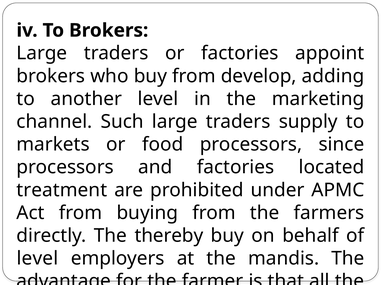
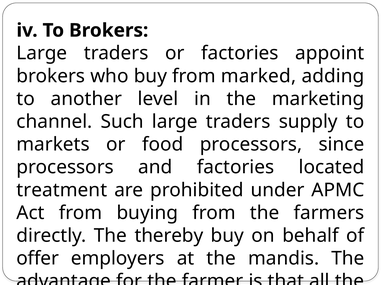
develop: develop -> marked
level at (37, 259): level -> offer
